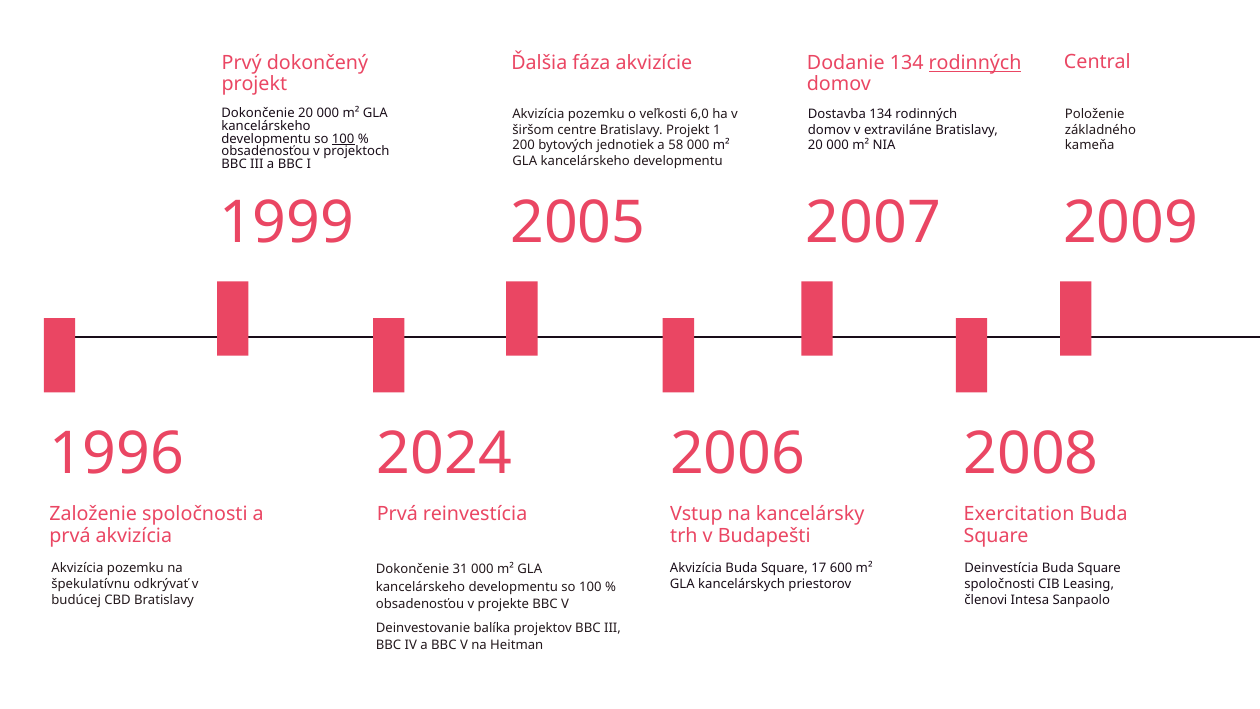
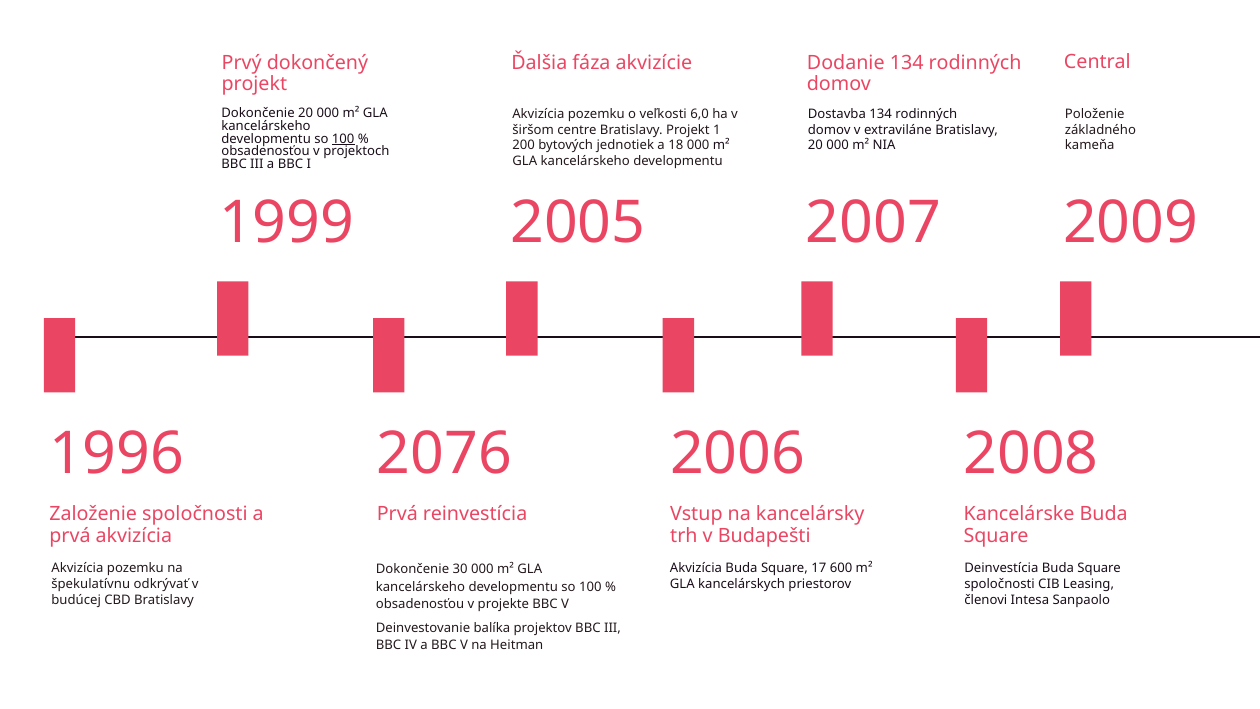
rodinných at (975, 63) underline: present -> none
58: 58 -> 18
2024: 2024 -> 2076
Exercitation: Exercitation -> Kancelárske
31: 31 -> 30
